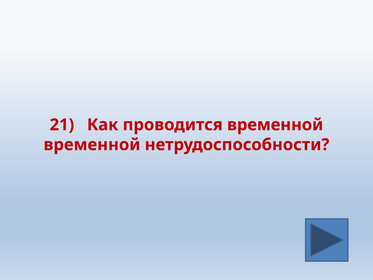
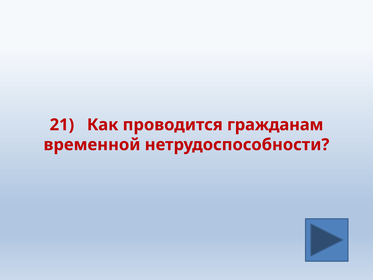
проводится временной: временной -> гражданам
